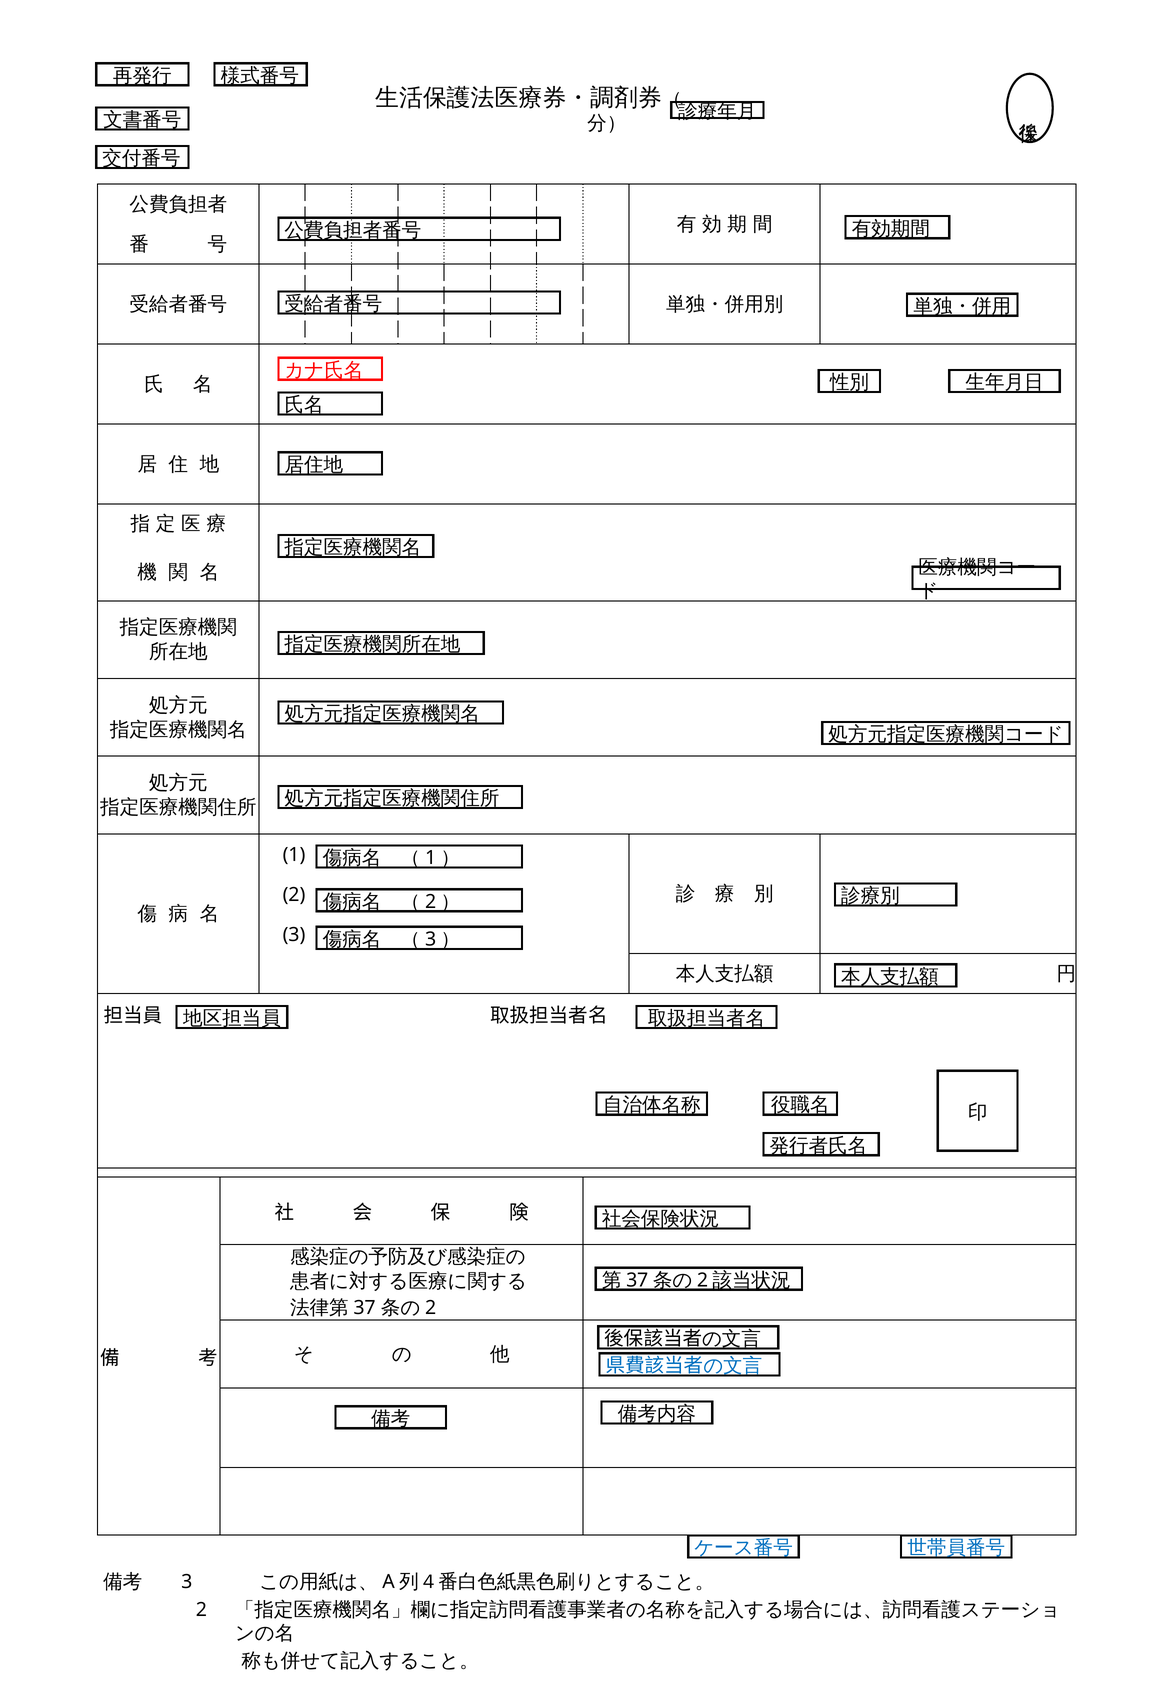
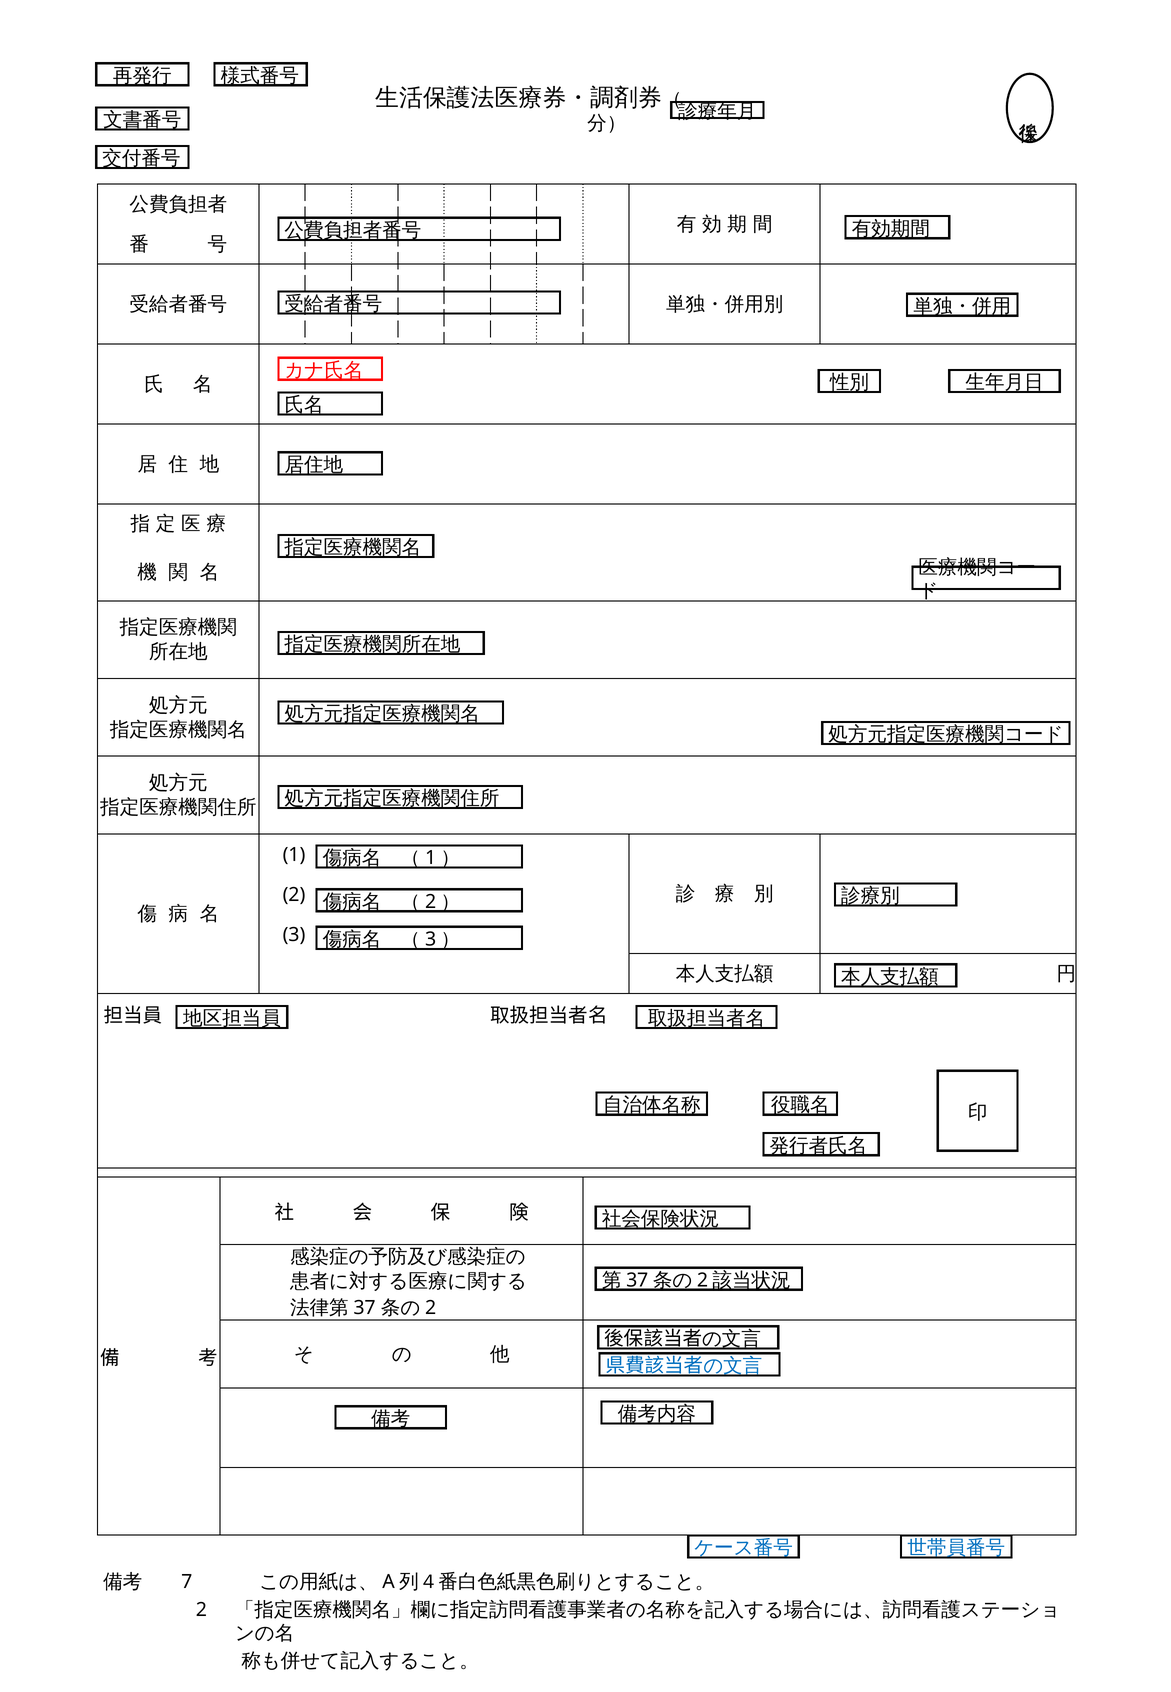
3 at (187, 1581): 3 -> 7
